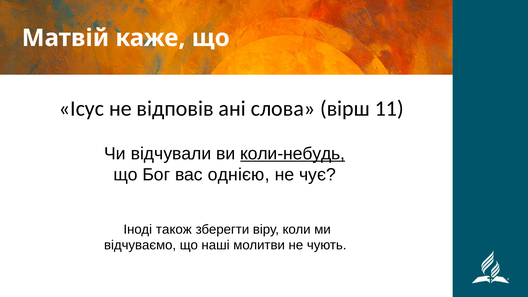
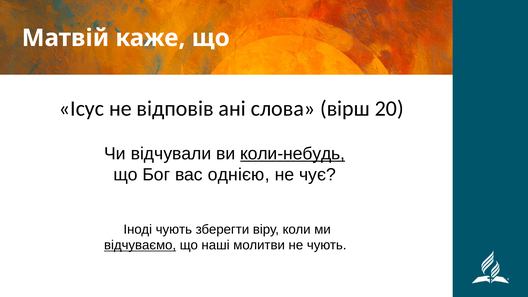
11: 11 -> 20
Іноді також: також -> чують
відчуваємо underline: none -> present
